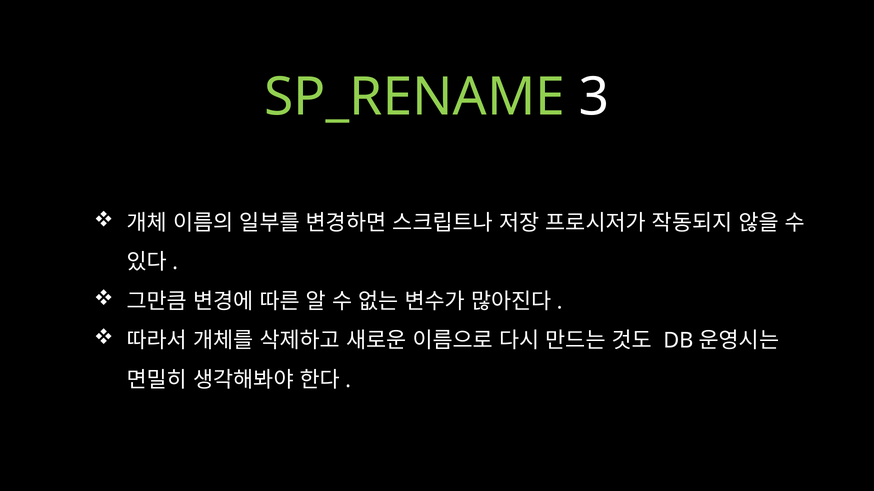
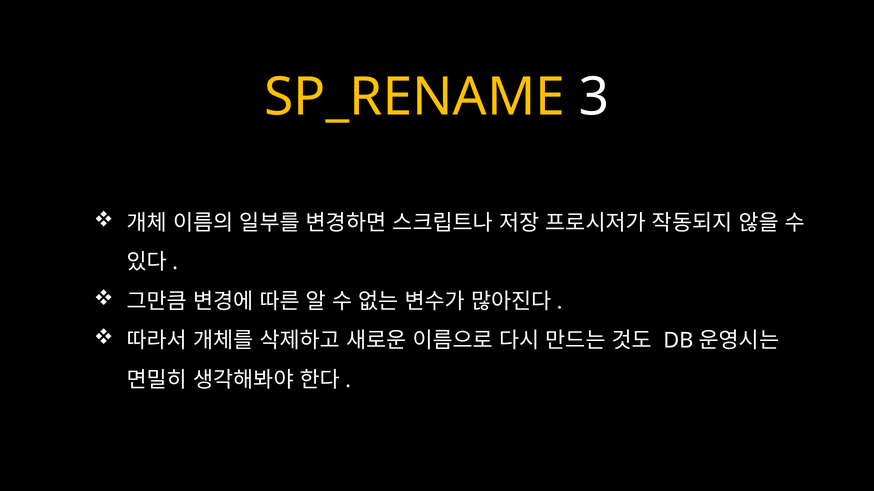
SP_RENAME colour: light green -> yellow
